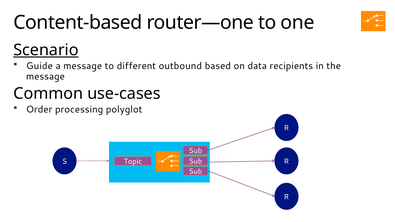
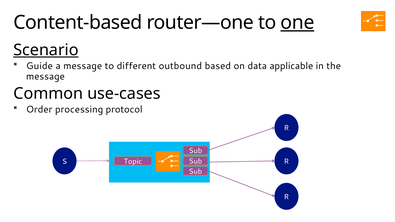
one underline: none -> present
recipients: recipients -> applicable
polyglot: polyglot -> protocol
